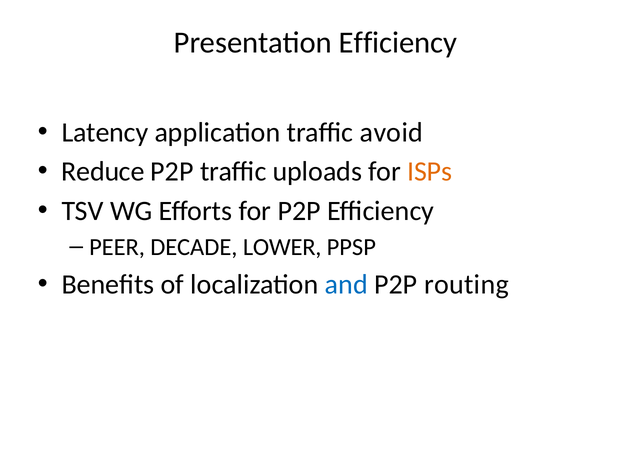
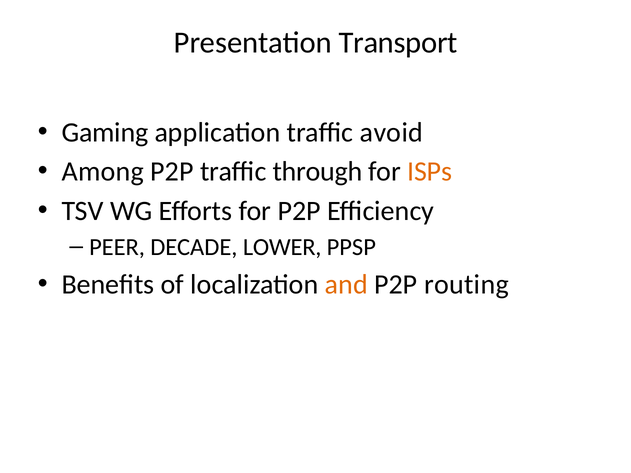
Presentation Efficiency: Efficiency -> Transport
Latency: Latency -> Gaming
Reduce: Reduce -> Among
uploads: uploads -> through
and colour: blue -> orange
